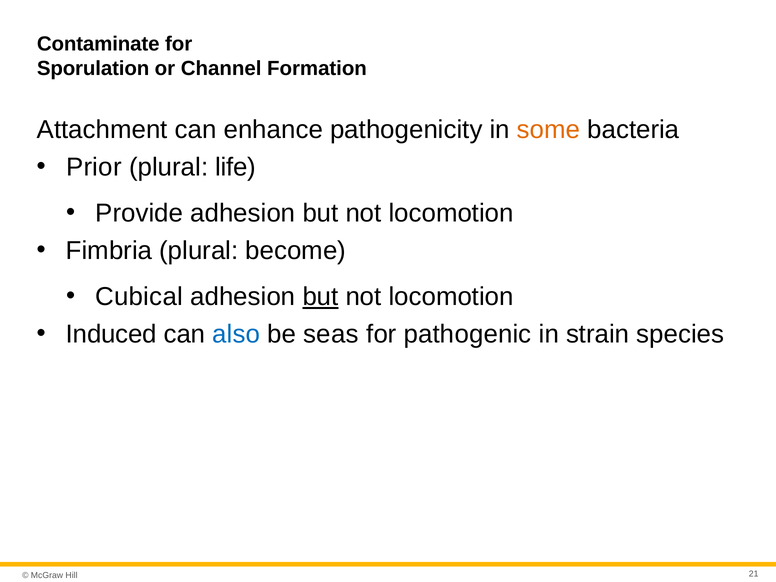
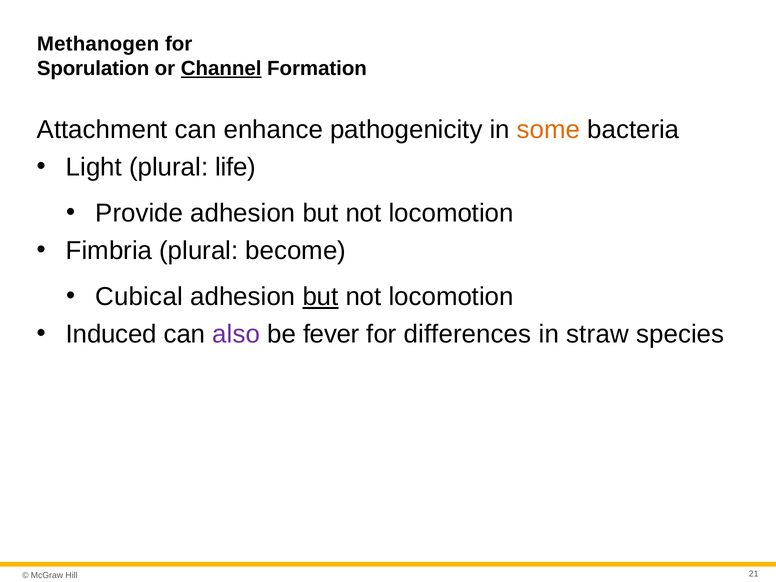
Contaminate: Contaminate -> Methanogen
Channel underline: none -> present
Prior: Prior -> Light
also colour: blue -> purple
seas: seas -> fever
pathogenic: pathogenic -> differences
strain: strain -> straw
